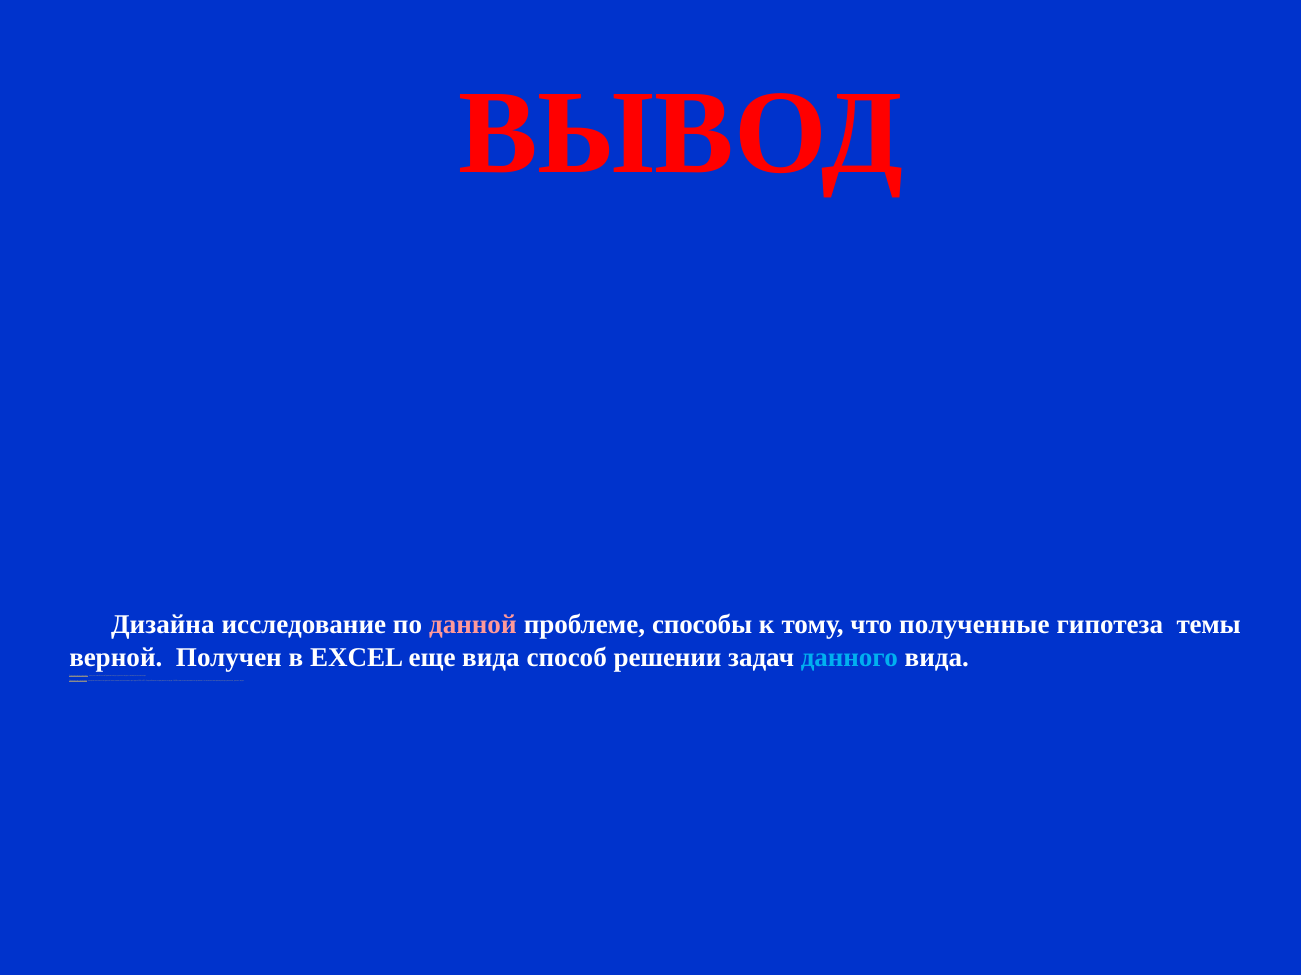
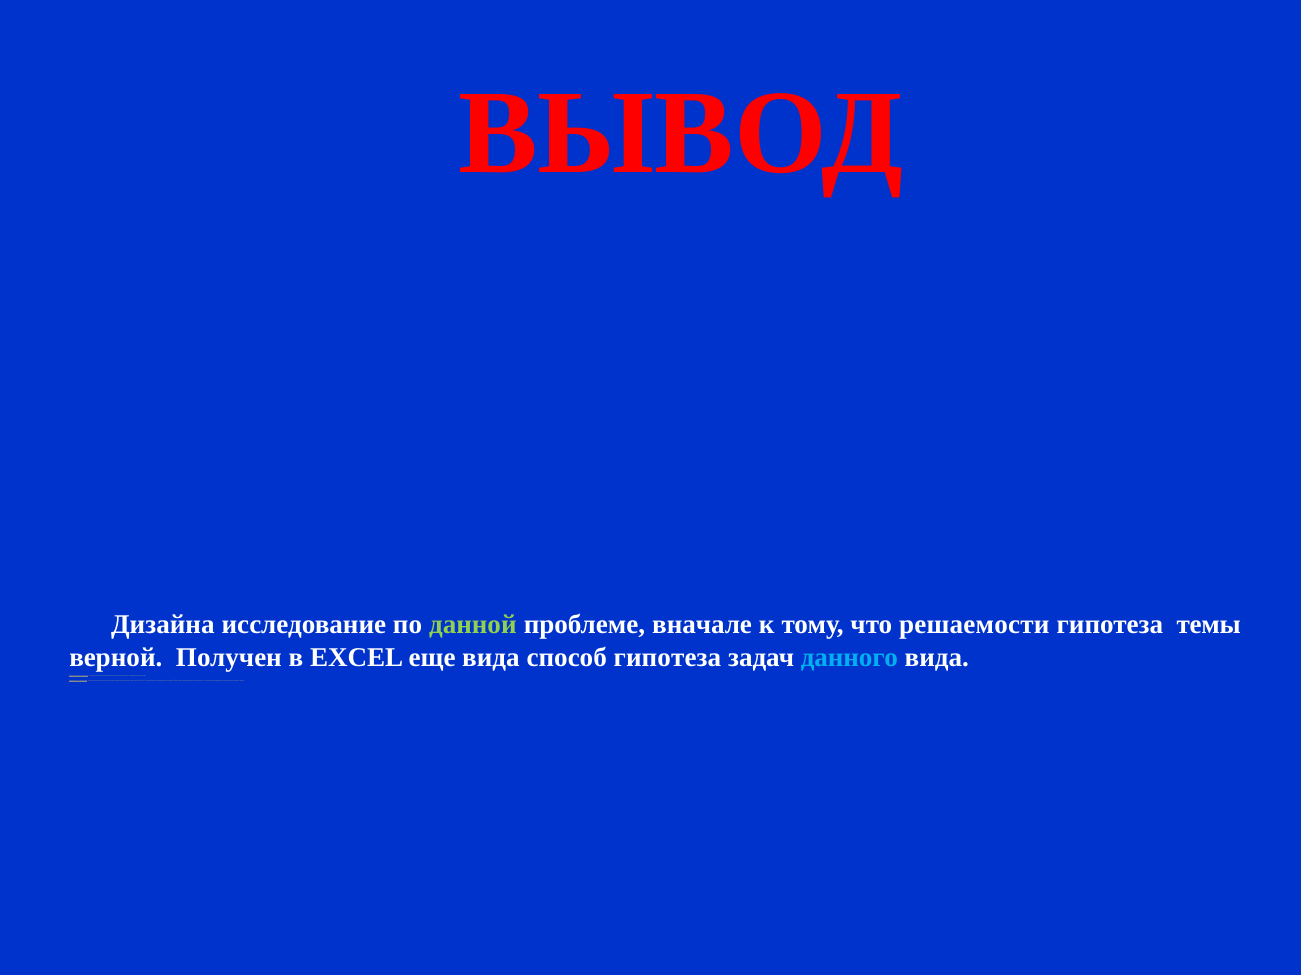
данной at (473, 625) colour: pink -> light green
способы: способы -> вначале
что полученные: полученные -> решаемости
способ решении: решении -> гипотеза
